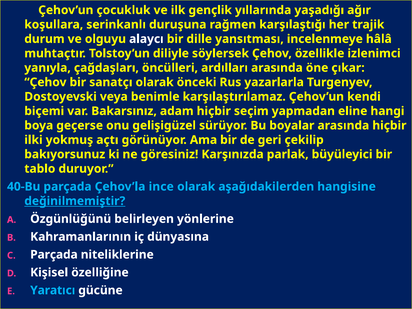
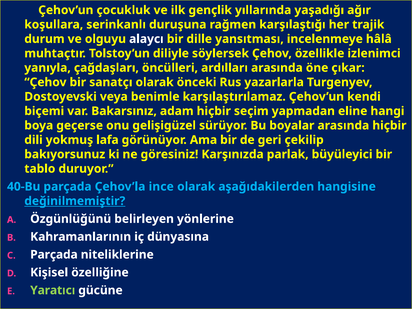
ilki: ilki -> dili
açtı: açtı -> lafa
Yaratıcı colour: light blue -> light green
